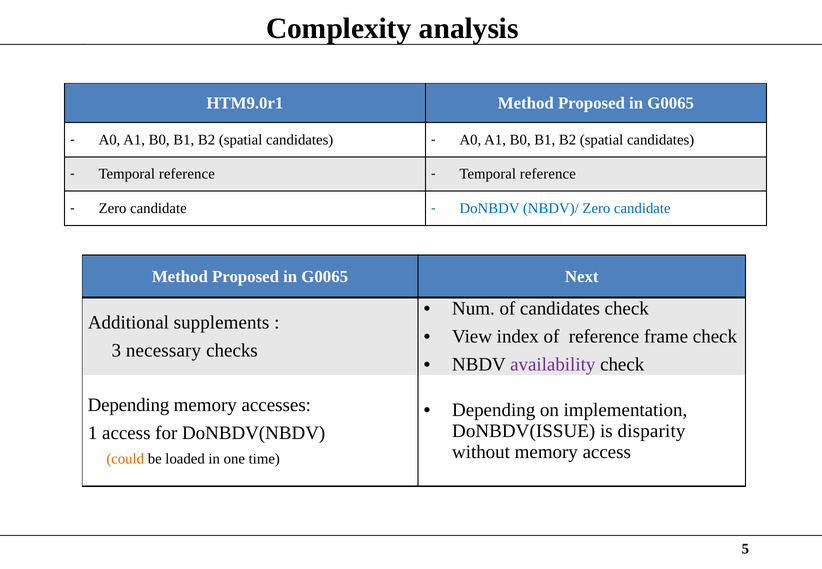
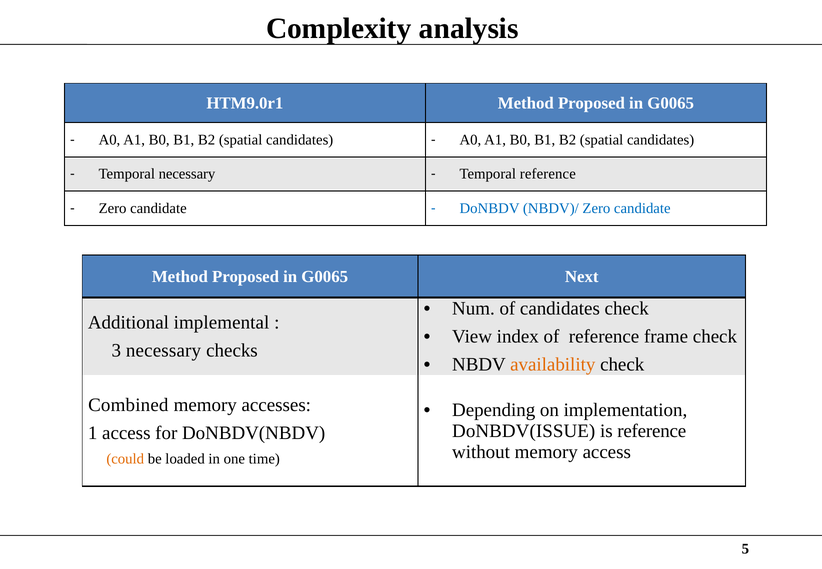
reference at (187, 174): reference -> necessary
supplements: supplements -> implemental
availability colour: purple -> orange
Depending at (129, 405): Depending -> Combined
is disparity: disparity -> reference
